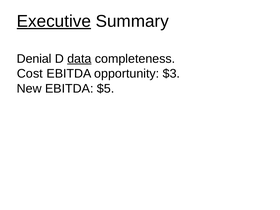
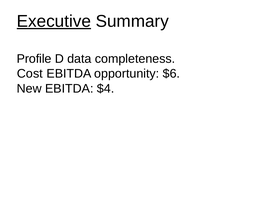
Denial: Denial -> Profile
data underline: present -> none
$3: $3 -> $6
$5: $5 -> $4
